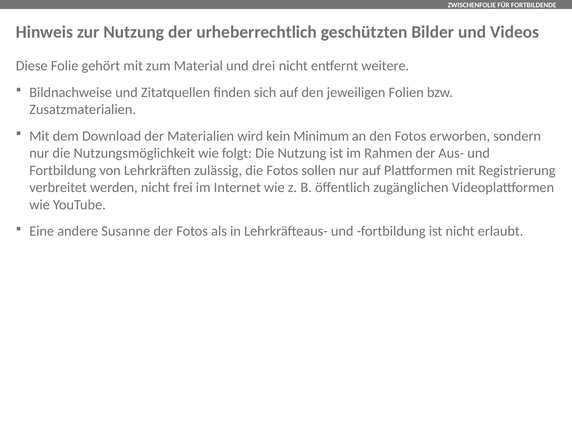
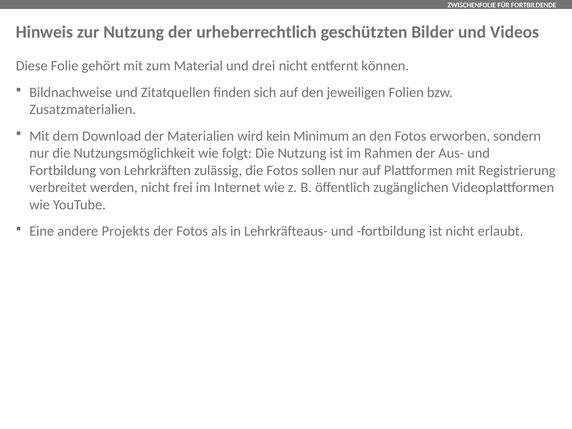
weitere: weitere -> können
Susanne: Susanne -> Projekts
